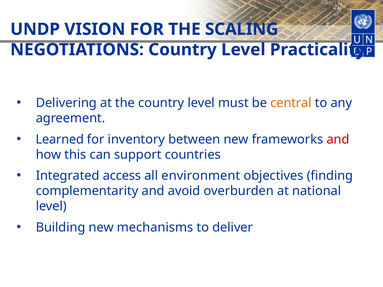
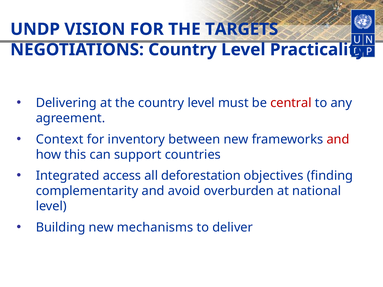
SCALING: SCALING -> TARGETS
central colour: orange -> red
Learned: Learned -> Context
environment: environment -> deforestation
